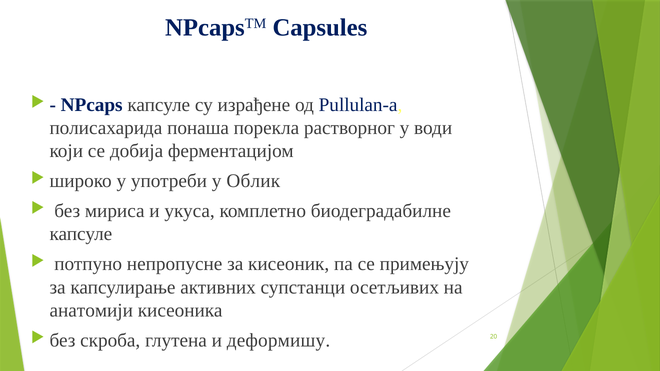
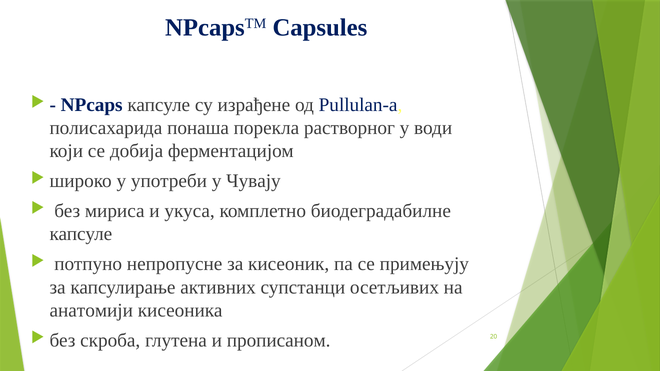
Облик: Облик -> Чувају
деформишу: деформишу -> прописаном
